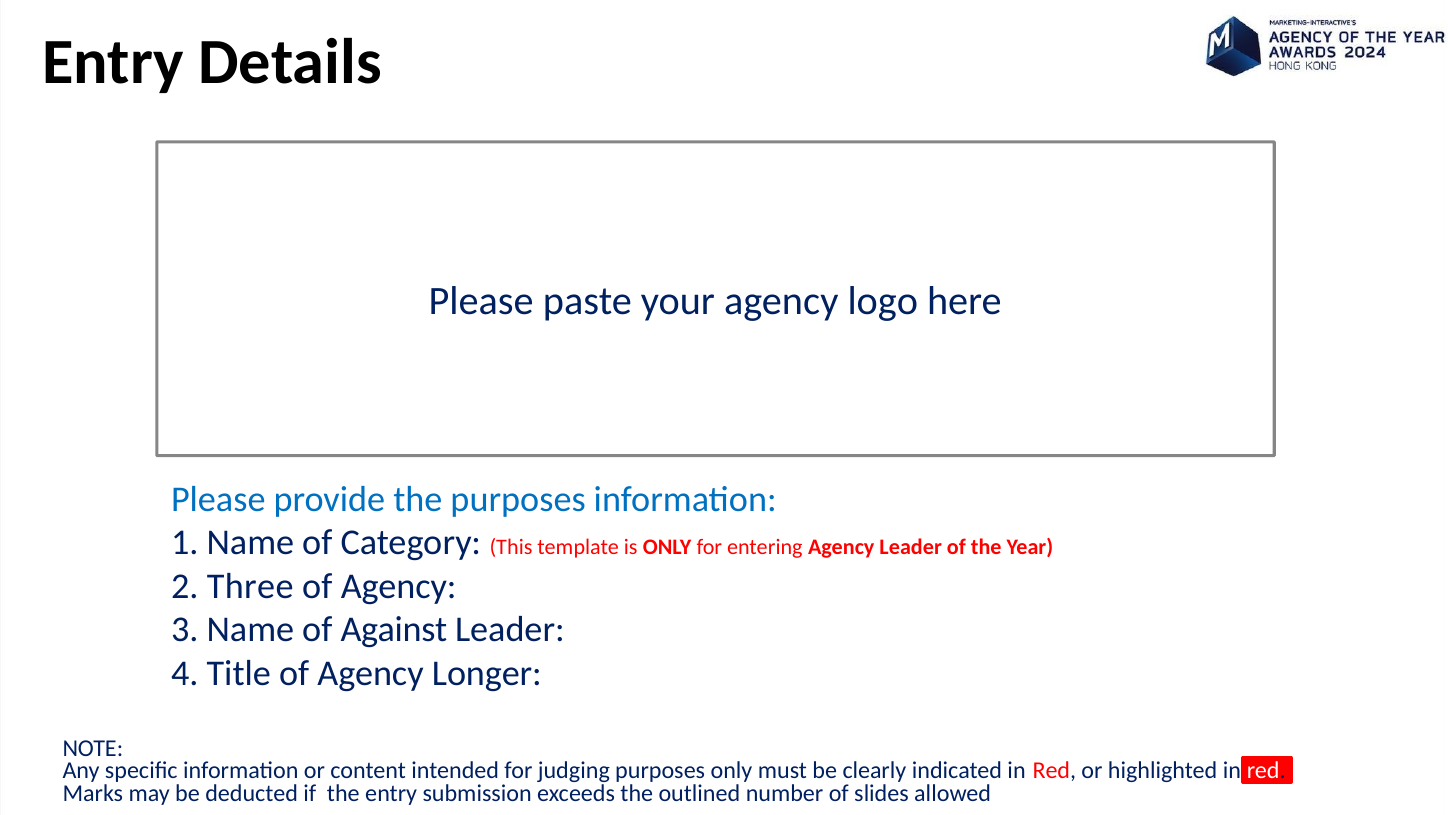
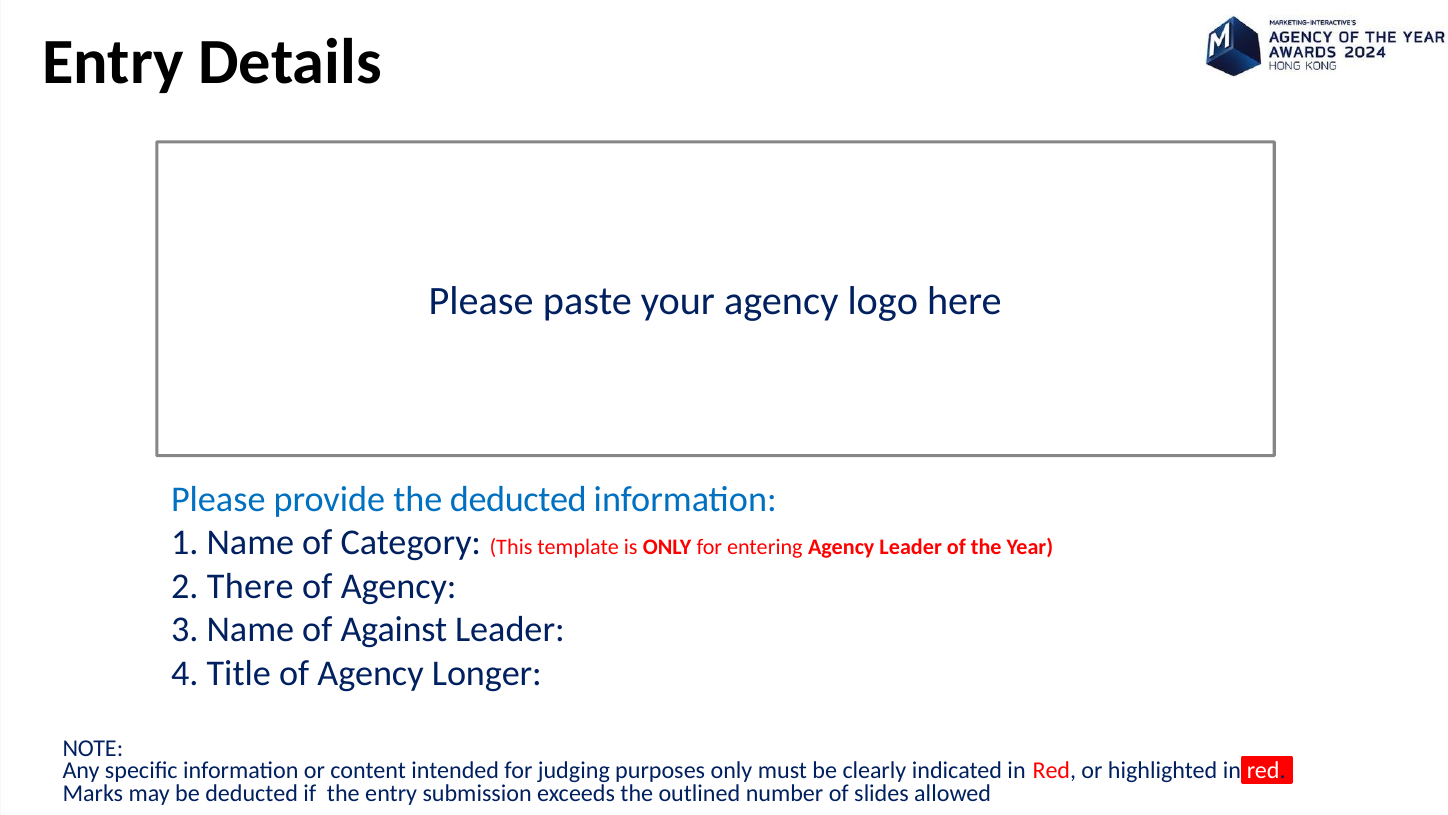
the purposes: purposes -> deducted
Three: Three -> There
